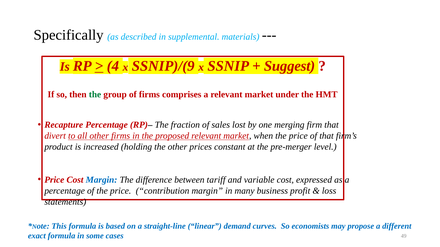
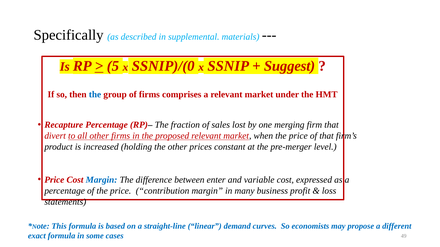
4: 4 -> 5
SSNIP)/(9: SSNIP)/(9 -> SSNIP)/(0
the at (95, 95) colour: green -> blue
tariff: tariff -> enter
